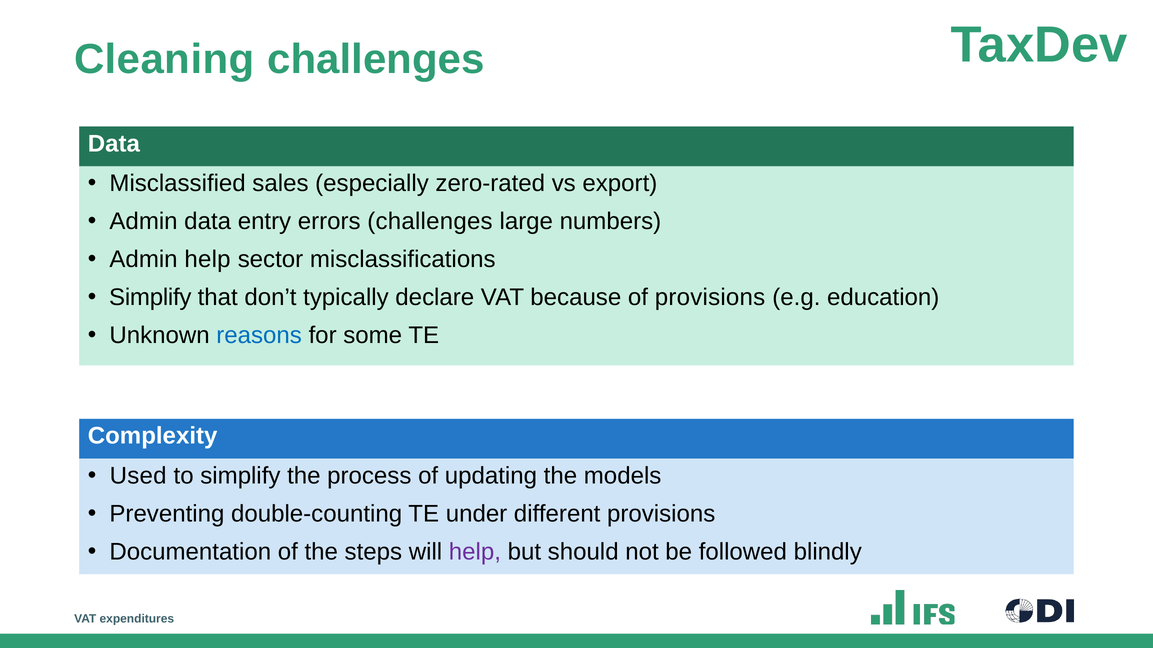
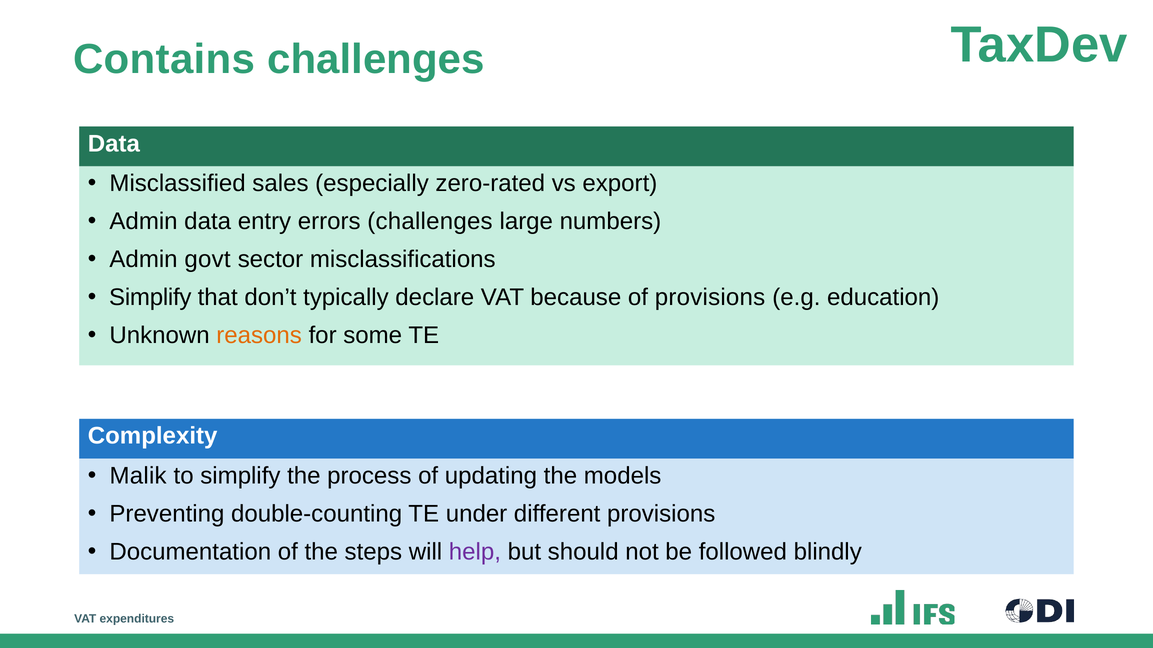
Cleaning: Cleaning -> Contains
Admin help: help -> govt
reasons colour: blue -> orange
Used: Used -> Malik
